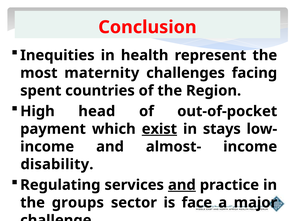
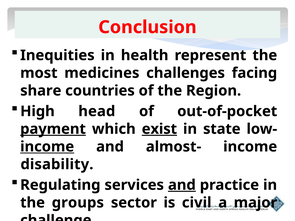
maternity: maternity -> medicines
spent: spent -> share
payment underline: none -> present
stays: stays -> state
income at (47, 147) underline: none -> present
face: face -> civil
